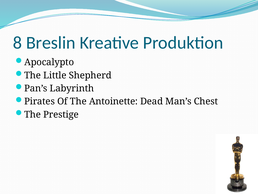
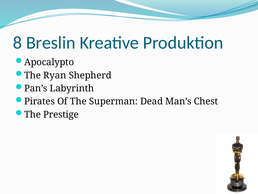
Little: Little -> Ryan
Antoinette: Antoinette -> Superman
